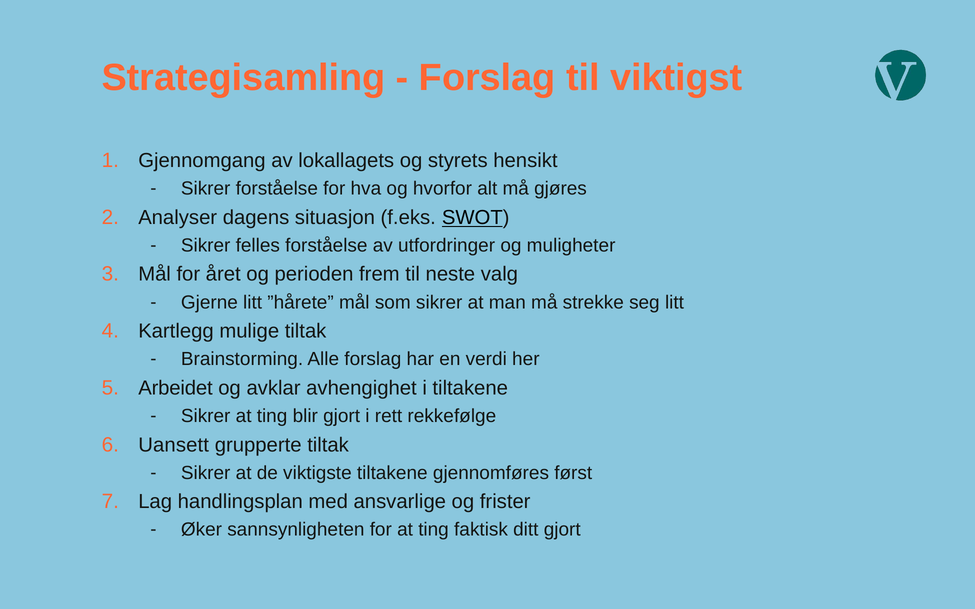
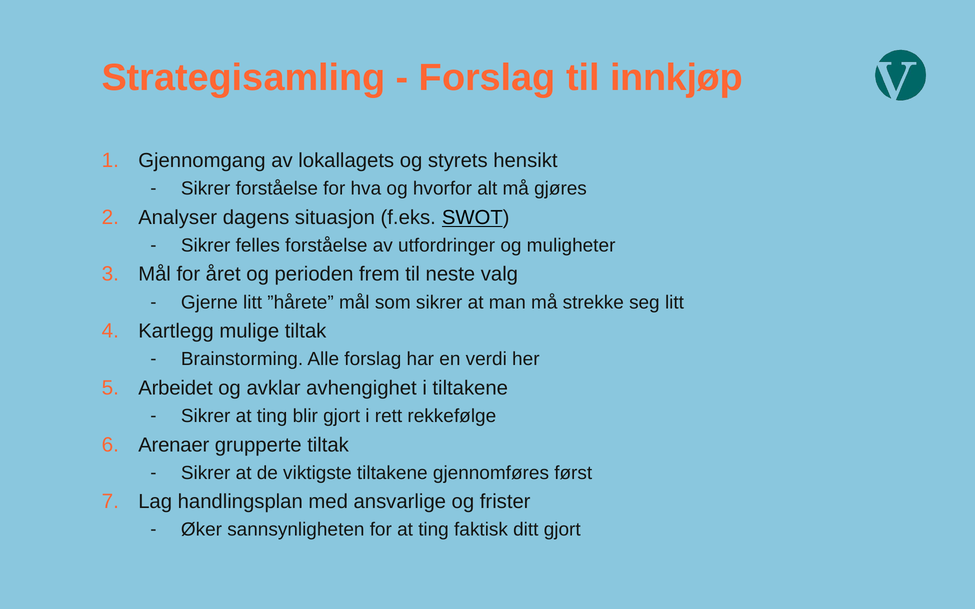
viktigst: viktigst -> innkjøp
Uansett: Uansett -> Arenaer
